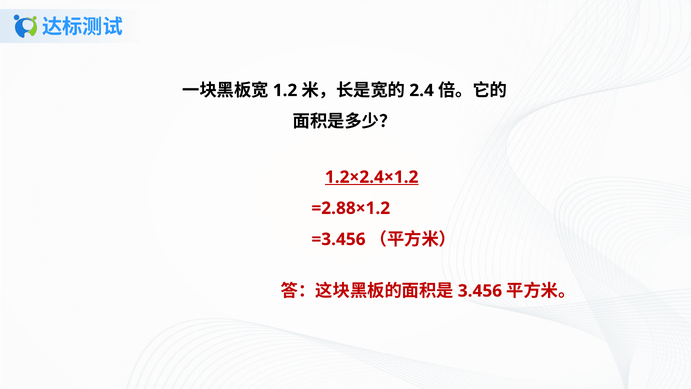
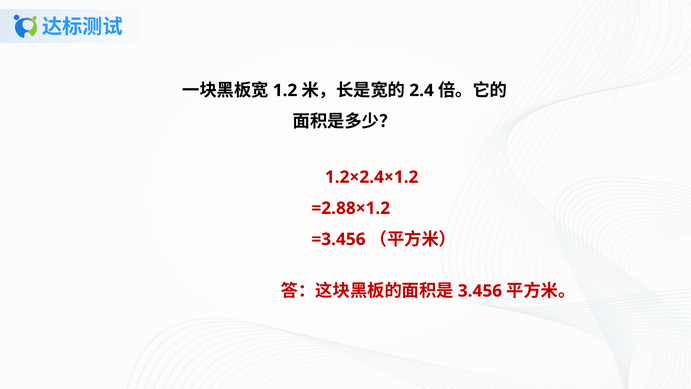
1.2×2.4×1.2 underline: present -> none
